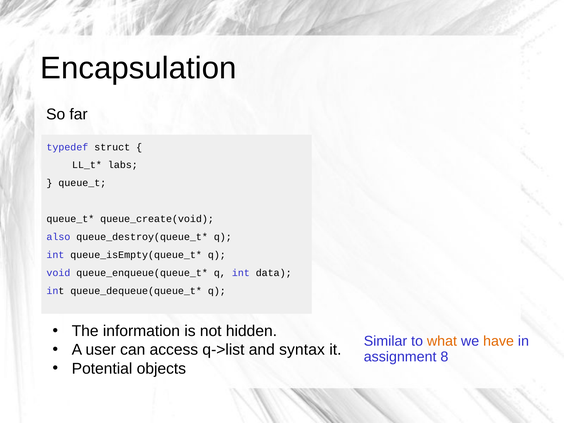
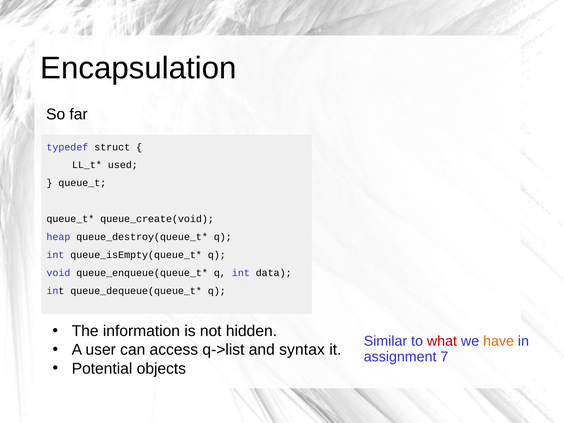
labs: labs -> used
also: also -> heap
what colour: orange -> red
8: 8 -> 7
